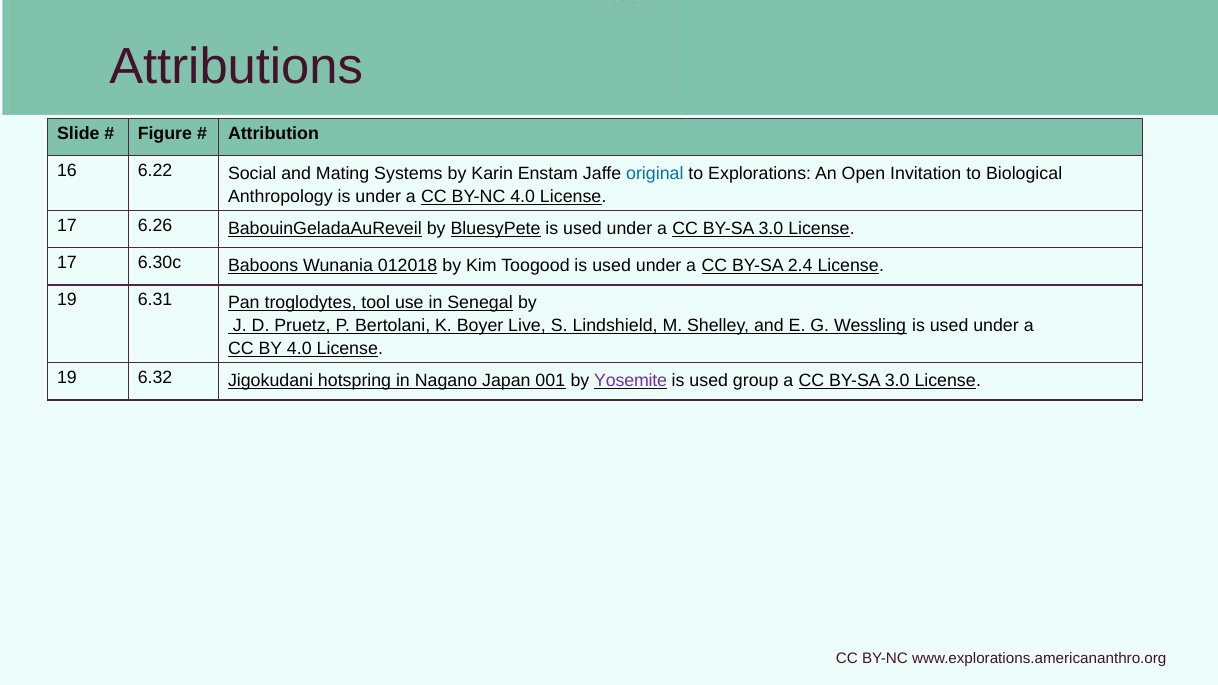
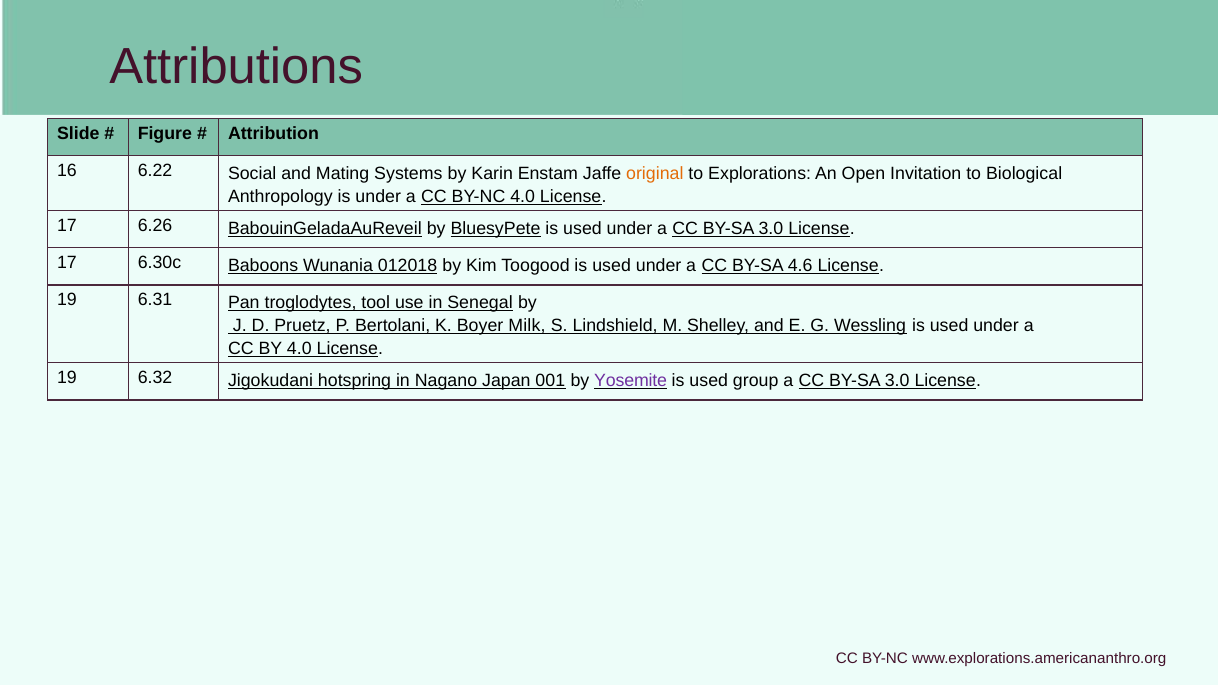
original colour: blue -> orange
2.4: 2.4 -> 4.6
Live: Live -> Milk
